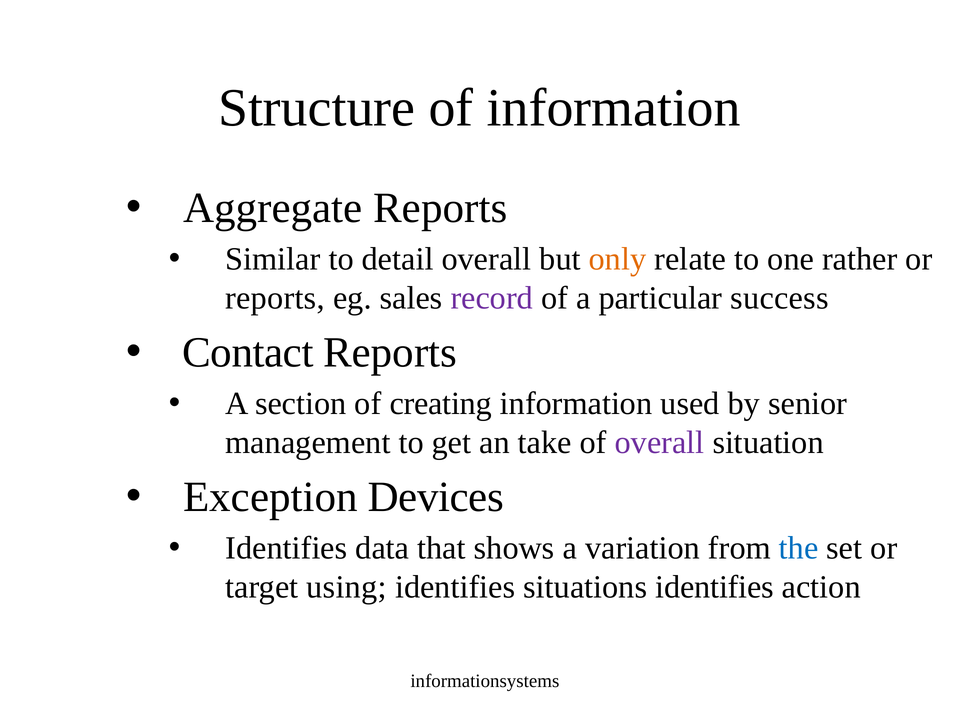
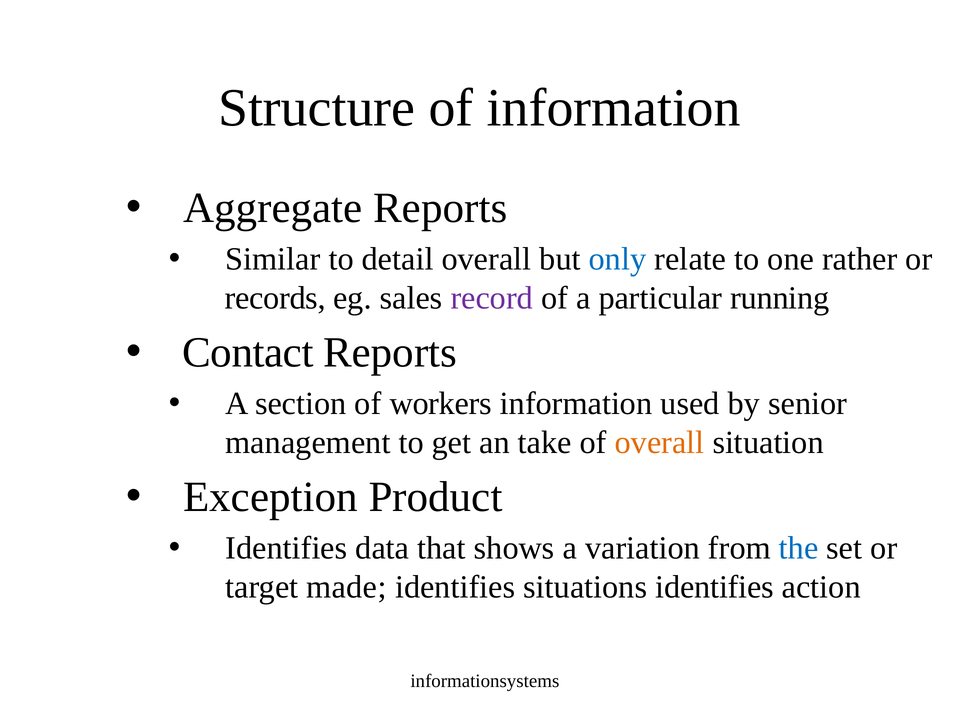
only colour: orange -> blue
reports at (275, 298): reports -> records
success: success -> running
creating: creating -> workers
overall at (660, 442) colour: purple -> orange
Devices: Devices -> Product
using: using -> made
